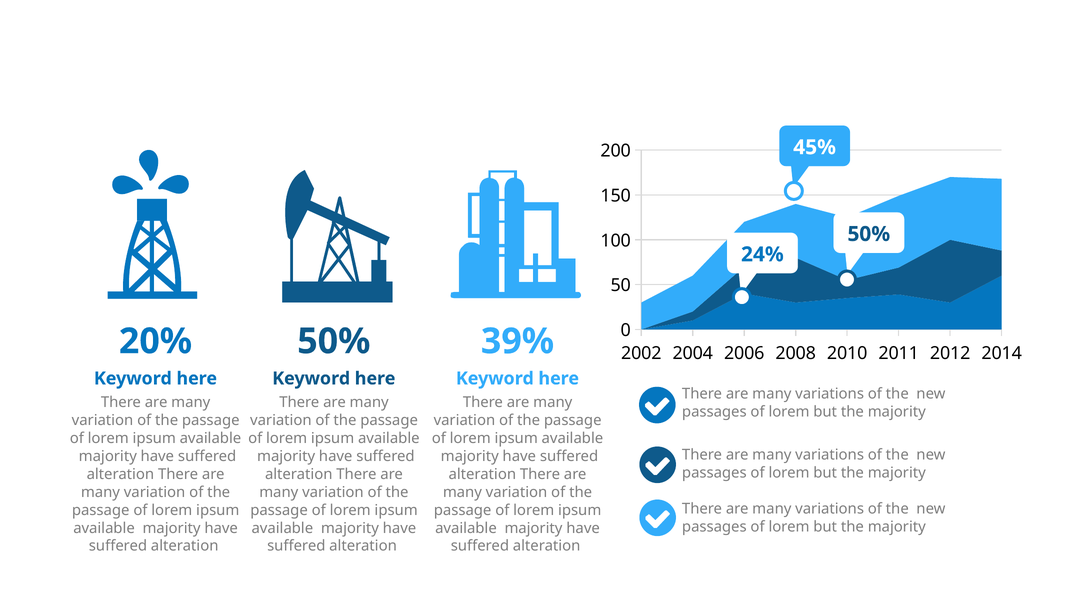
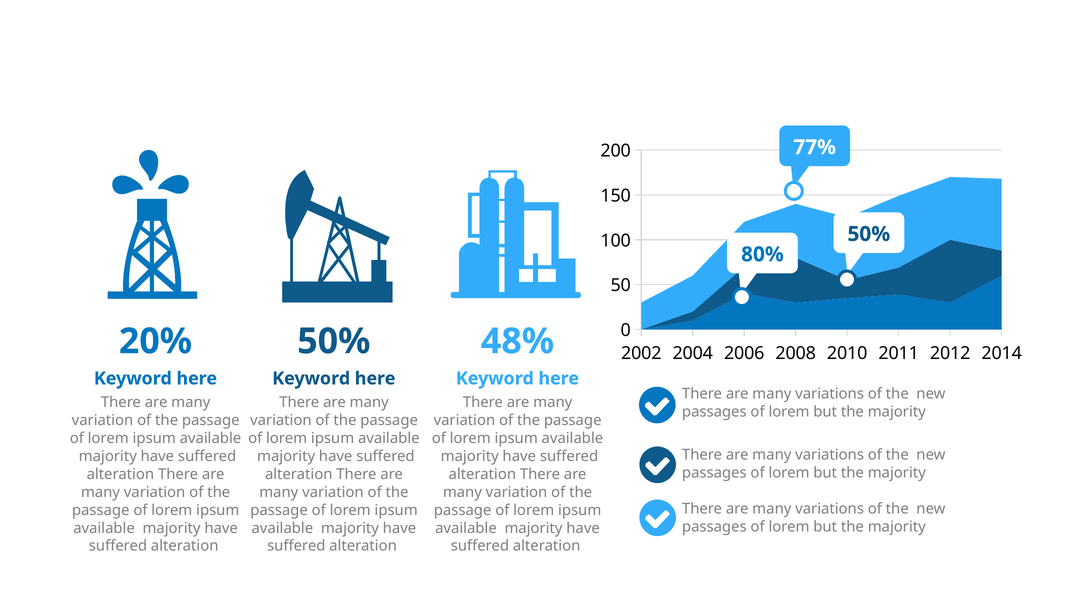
45%: 45% -> 77%
24%: 24% -> 80%
39%: 39% -> 48%
